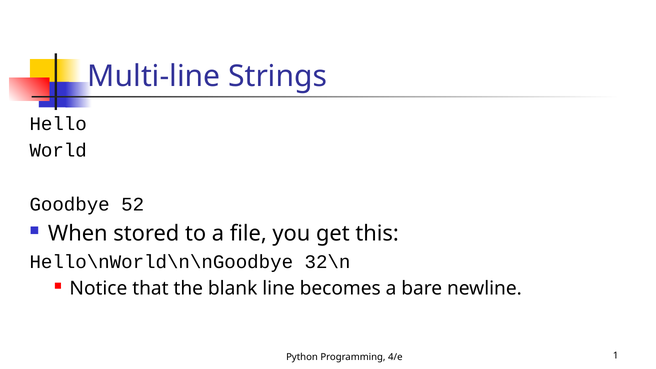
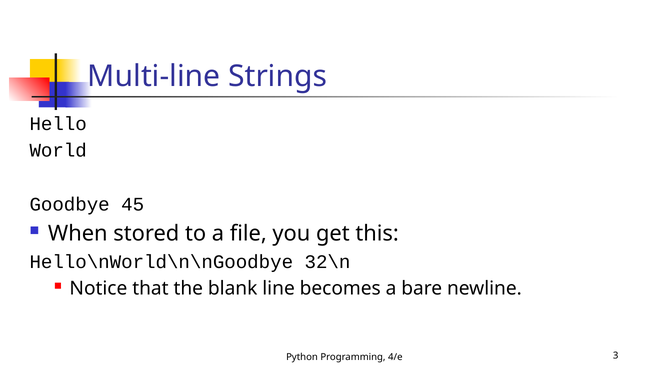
52: 52 -> 45
1: 1 -> 3
